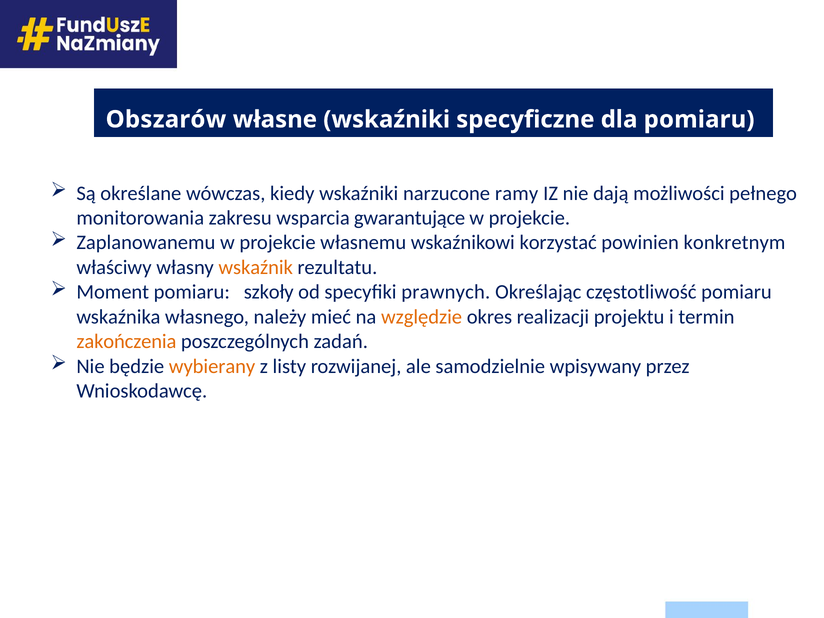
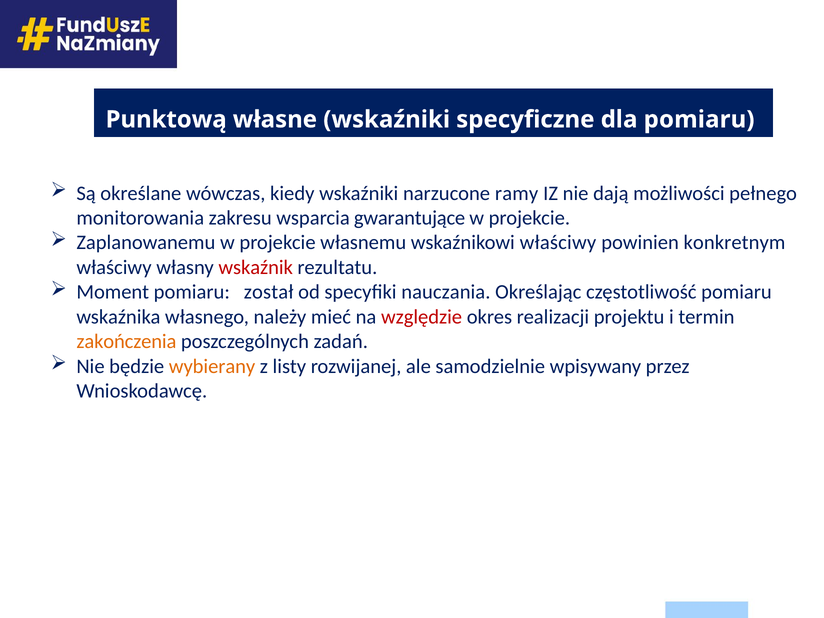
Obszarów: Obszarów -> Punktową
wskaźnikowi korzystać: korzystać -> właściwy
wskaźnik colour: orange -> red
szkoły: szkoły -> został
prawnych: prawnych -> nauczania
względzie colour: orange -> red
